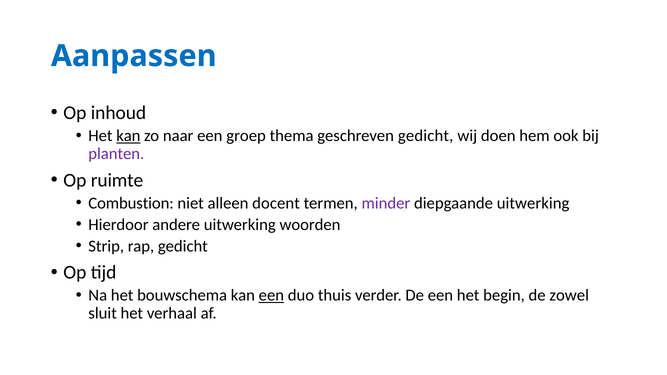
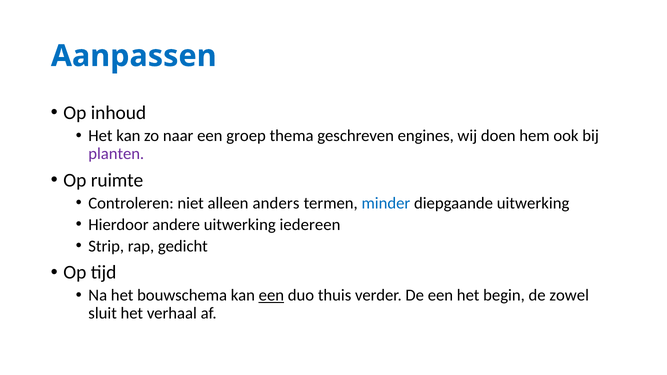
kan at (128, 136) underline: present -> none
geschreven gedicht: gedicht -> engines
Combustion: Combustion -> Controleren
docent: docent -> anders
minder colour: purple -> blue
woorden: woorden -> iedereen
